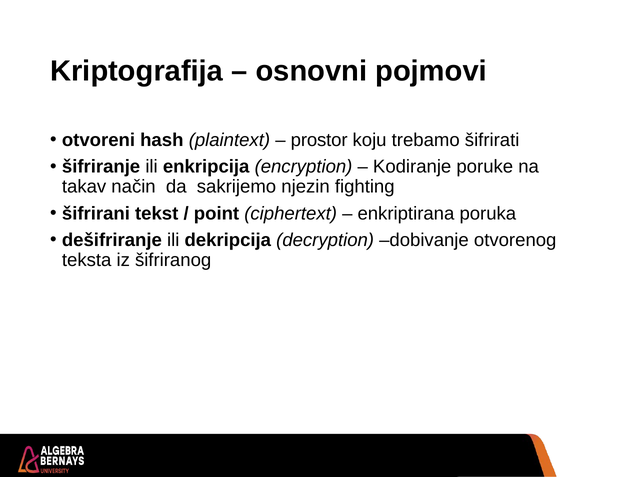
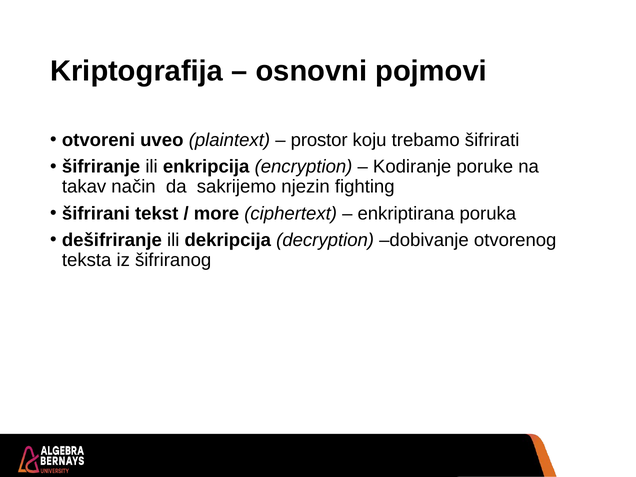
hash: hash -> uveo
point: point -> more
